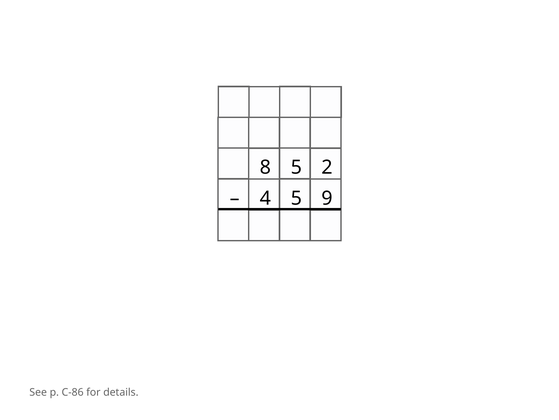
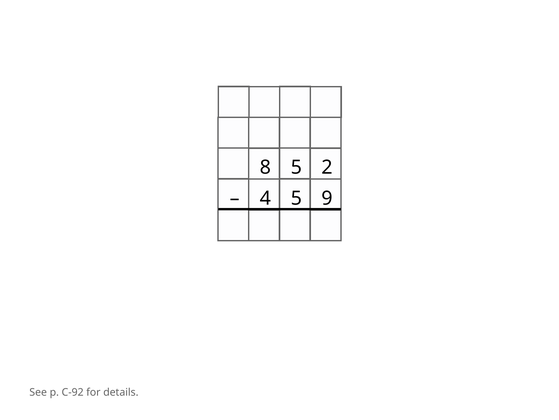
C-86: C-86 -> C-92
